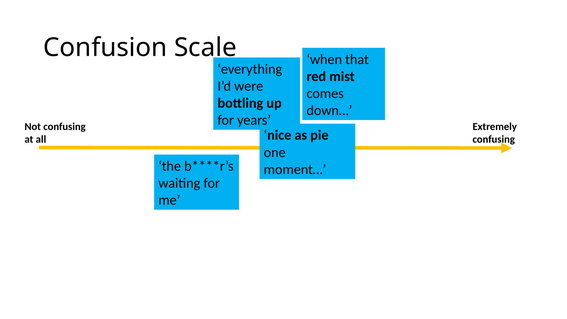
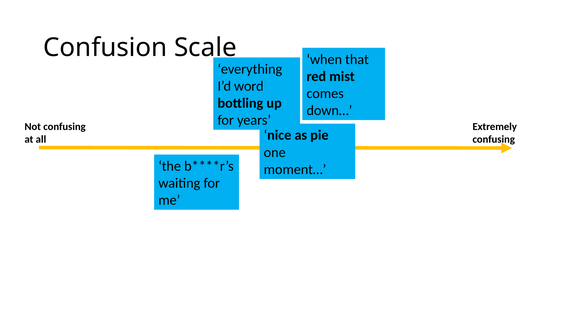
were: were -> word
